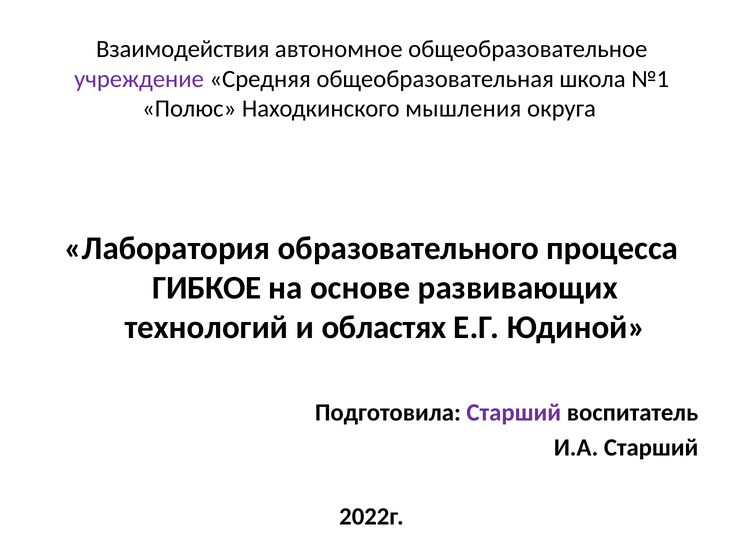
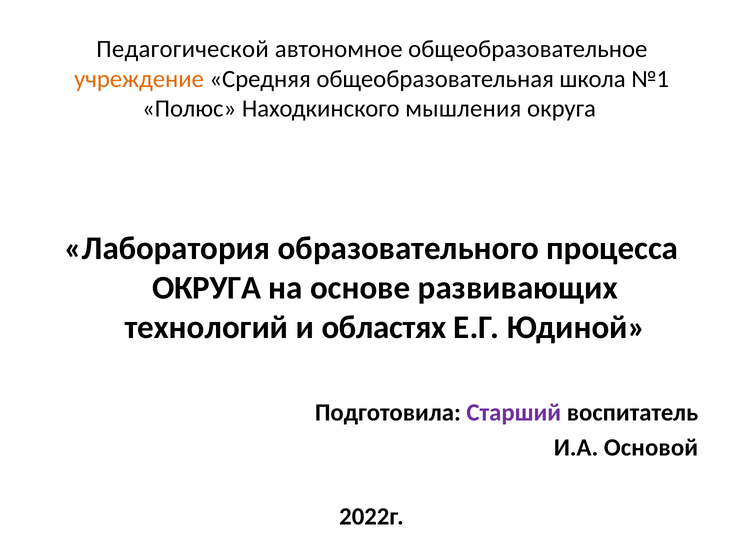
Взаимодействия: Взаимодействия -> Педагогической
учреждение colour: purple -> orange
ГИБКОЕ at (207, 288): ГИБКОЕ -> ОКРУГА
И.А Старший: Старший -> Основой
